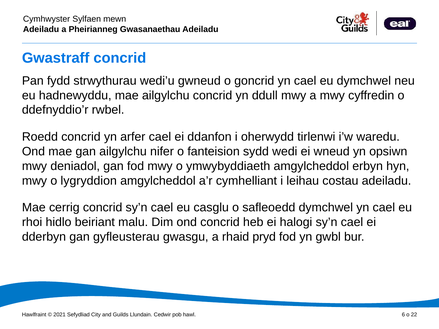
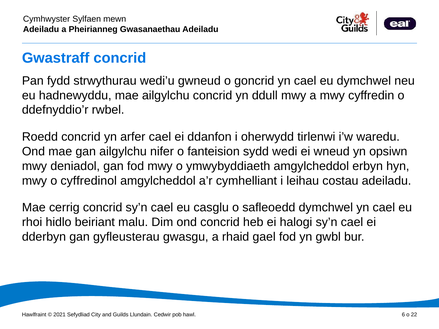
lygryddion: lygryddion -> cyffredinol
pryd: pryd -> gael
